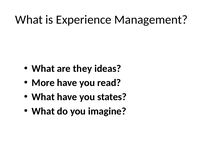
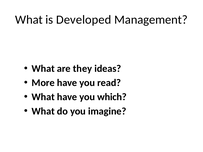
Experience: Experience -> Developed
states: states -> which
